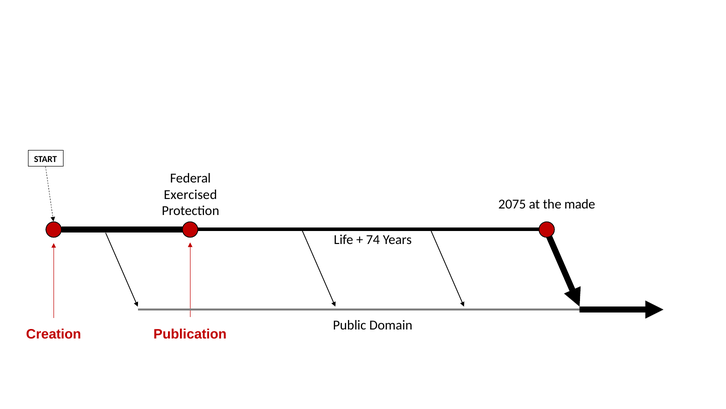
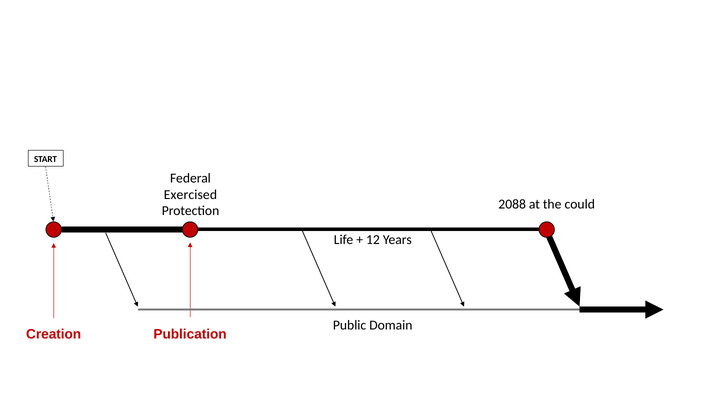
2075: 2075 -> 2088
made: made -> could
74: 74 -> 12
